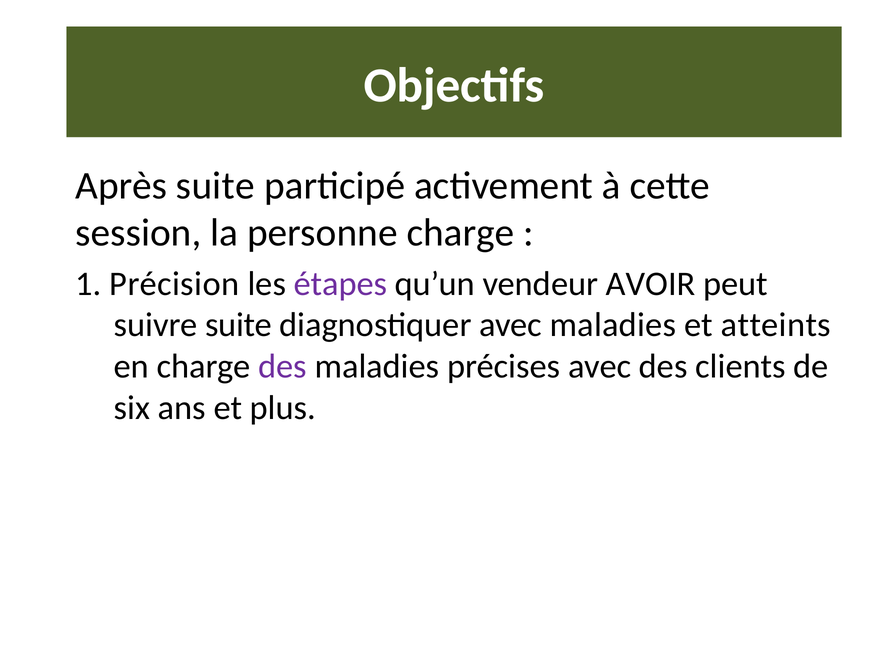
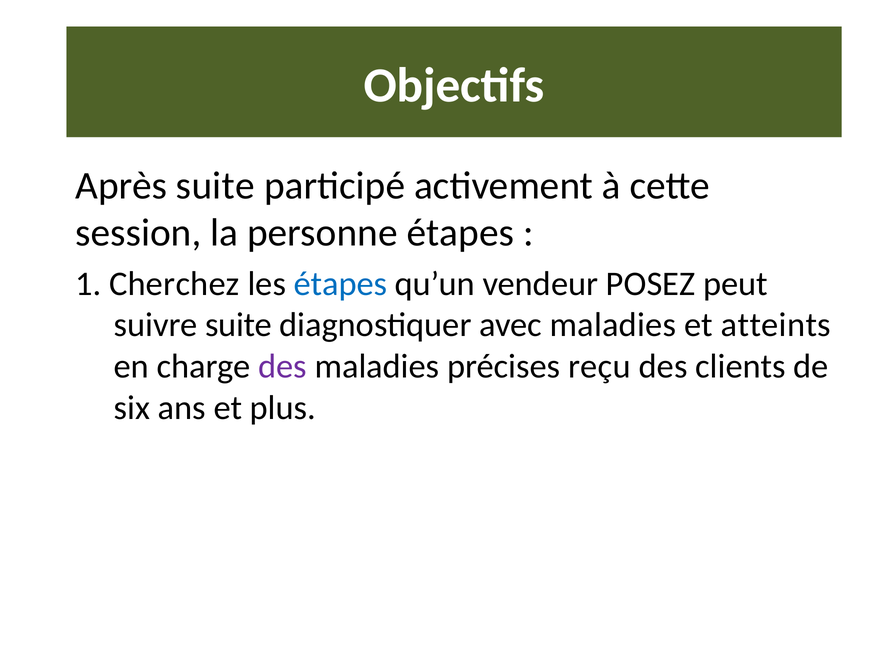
personne charge: charge -> étapes
Précision: Précision -> Cherchez
étapes at (340, 284) colour: purple -> blue
AVOIR: AVOIR -> POSEZ
précises avec: avec -> reçu
